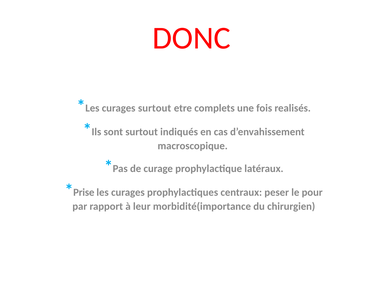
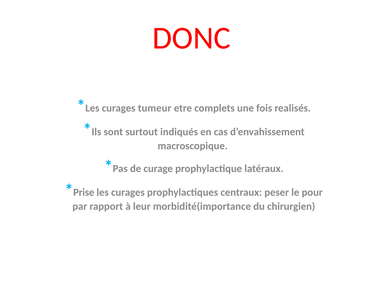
curages surtout: surtout -> tumeur
